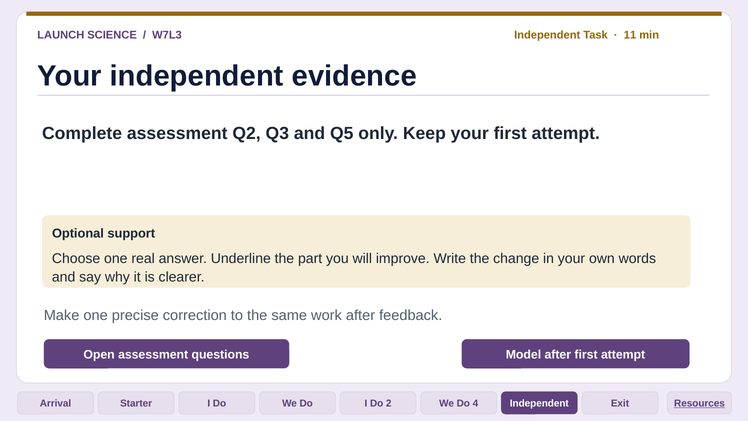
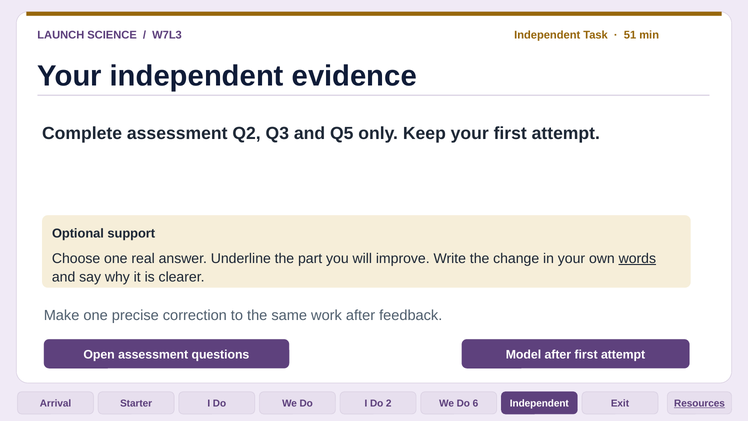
11: 11 -> 51
words underline: none -> present
4: 4 -> 6
